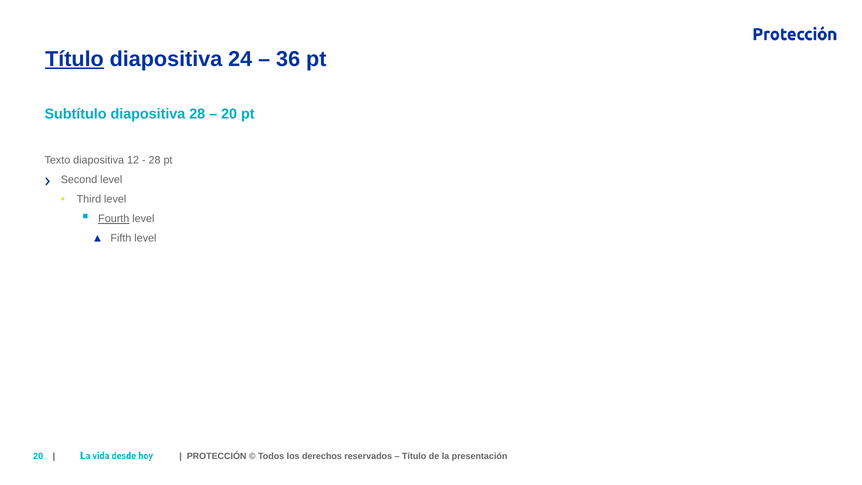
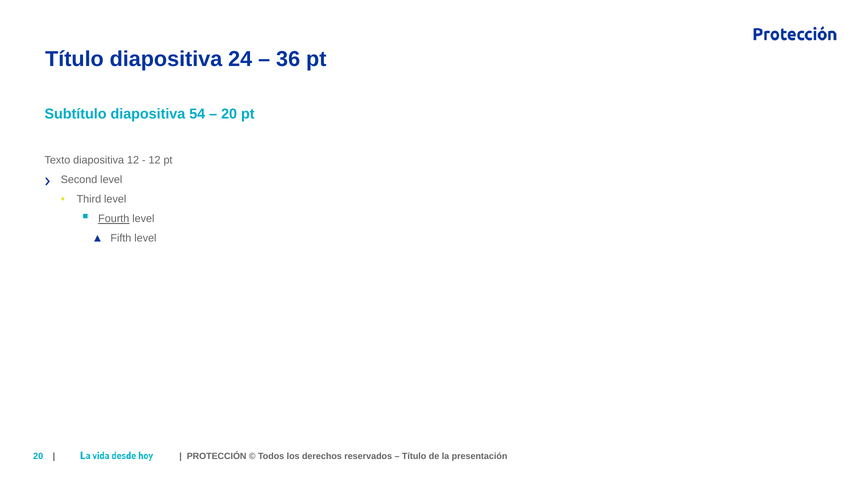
Título at (74, 59) underline: present -> none
diapositiva 28: 28 -> 54
28 at (155, 160): 28 -> 12
